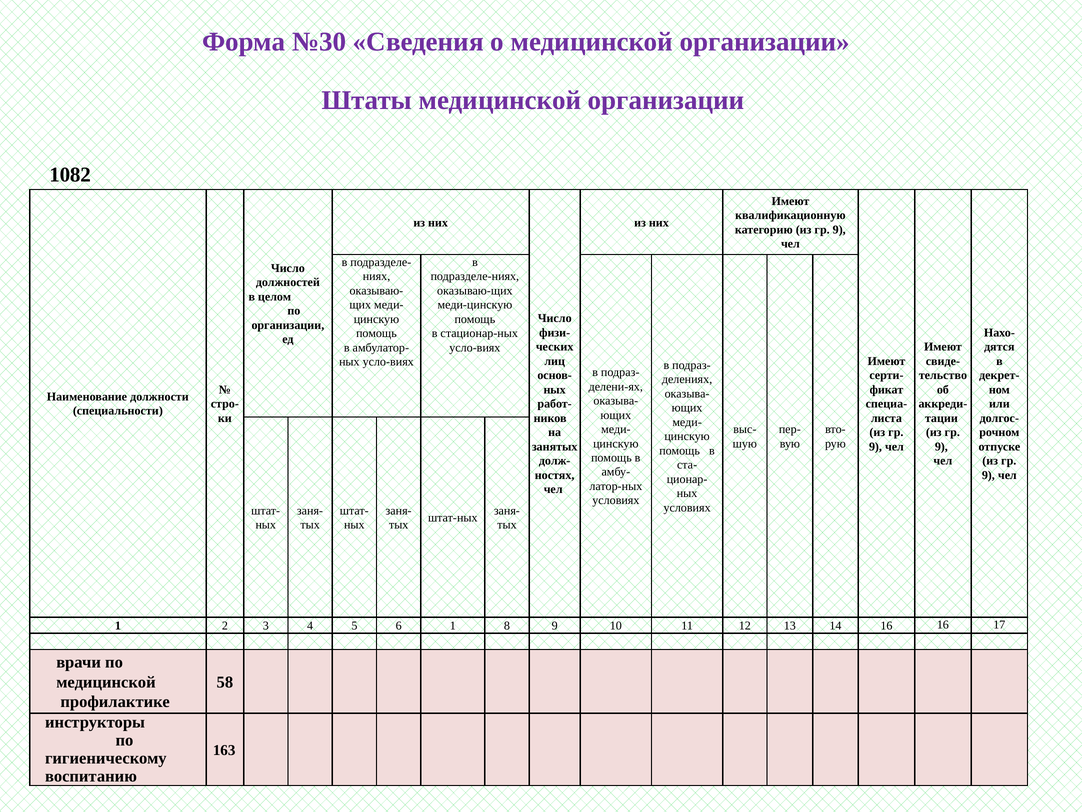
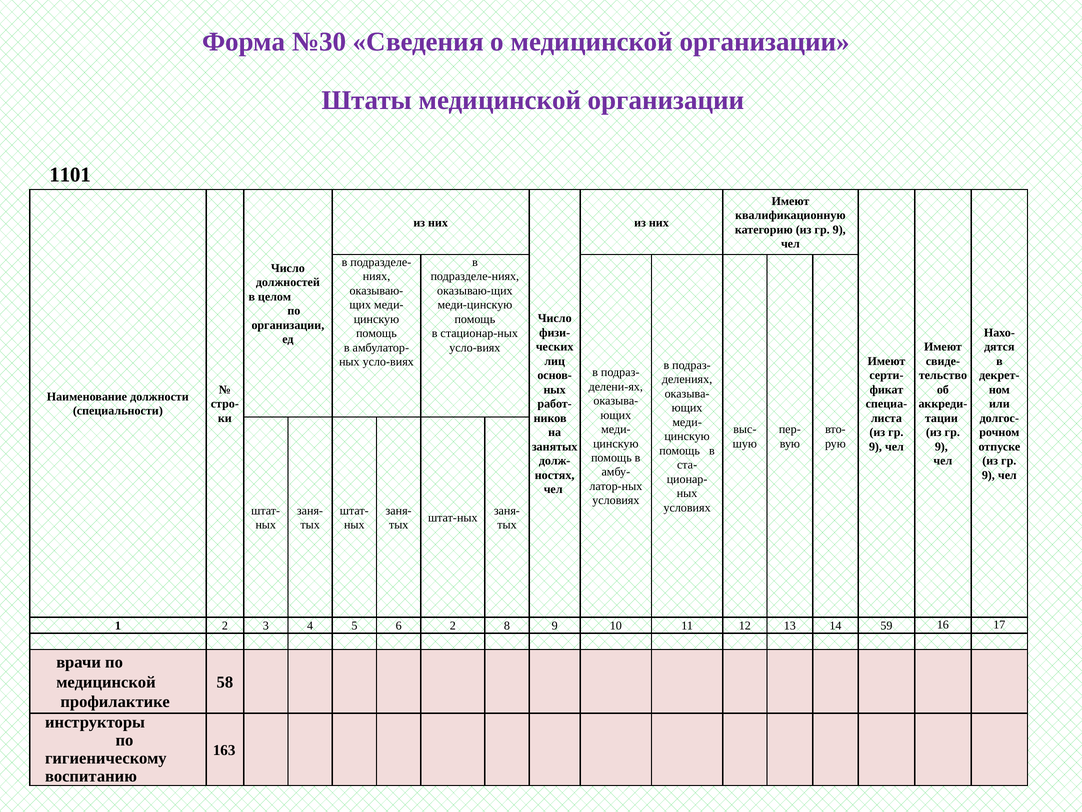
1082: 1082 -> 1101
6 1: 1 -> 2
14 16: 16 -> 59
